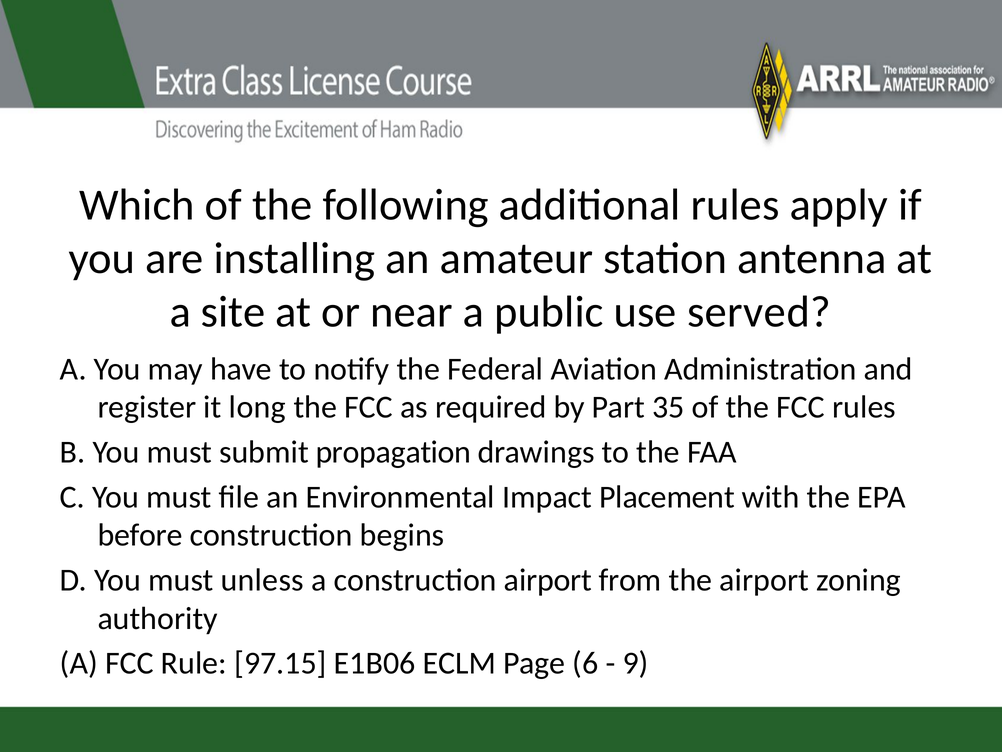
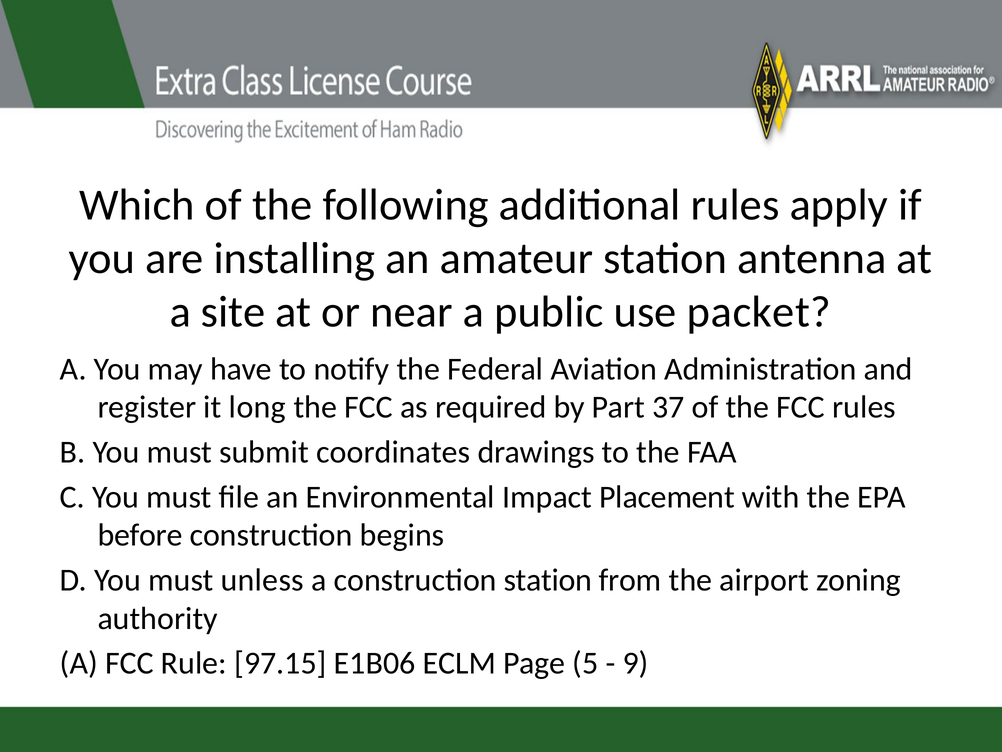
served: served -> packet
35: 35 -> 37
propagation: propagation -> coordinates
construction airport: airport -> station
6: 6 -> 5
